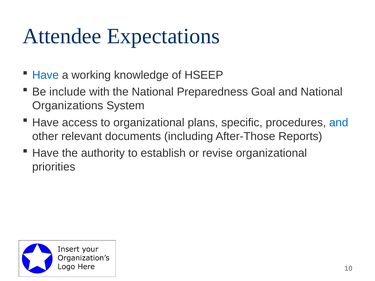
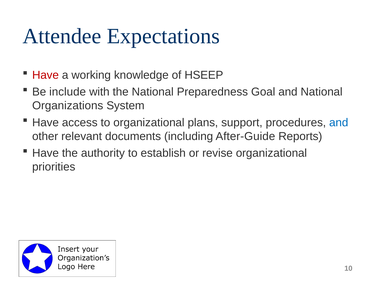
Have at (45, 75) colour: blue -> red
specific: specific -> support
After-Those: After-Those -> After-Guide
